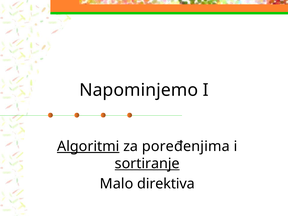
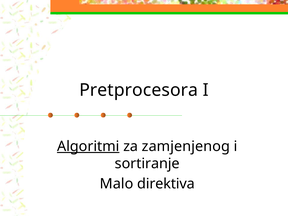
Napominjemo: Napominjemo -> Pretprocesora
poređenjima: poređenjima -> zamjenjenog
sortiranje underline: present -> none
